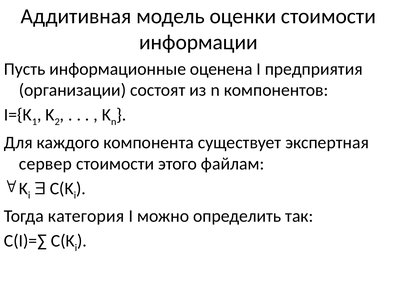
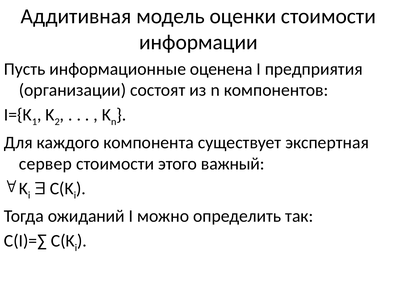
файлам: файлам -> важный
категория: категория -> ожиданий
